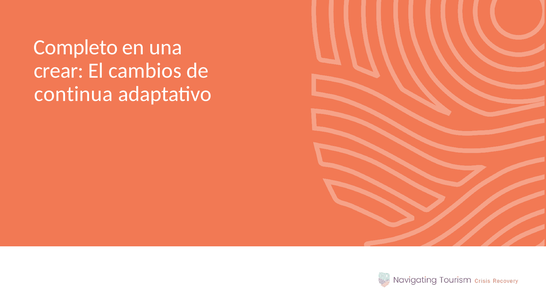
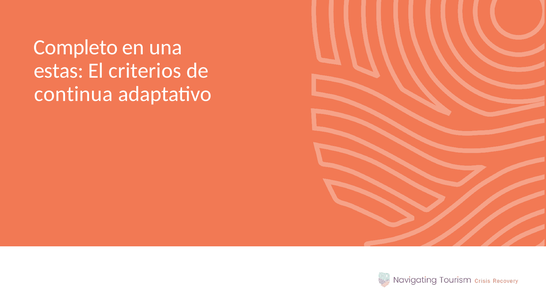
crear: crear -> estas
cambios: cambios -> criterios
